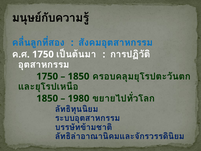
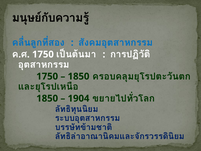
1980: 1980 -> 1904
